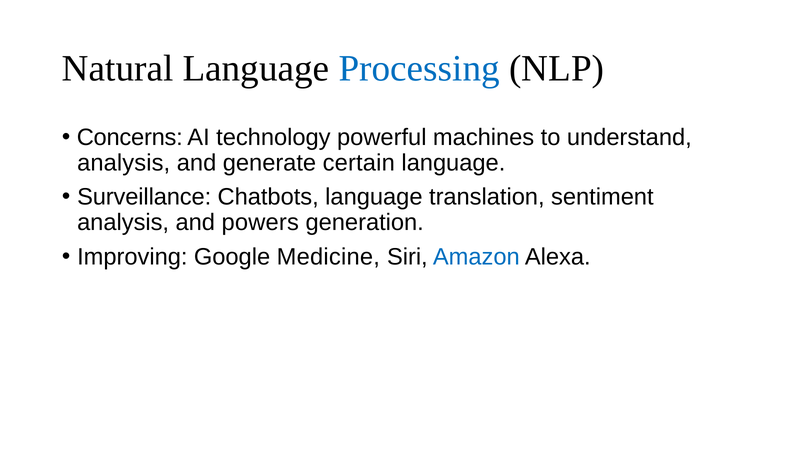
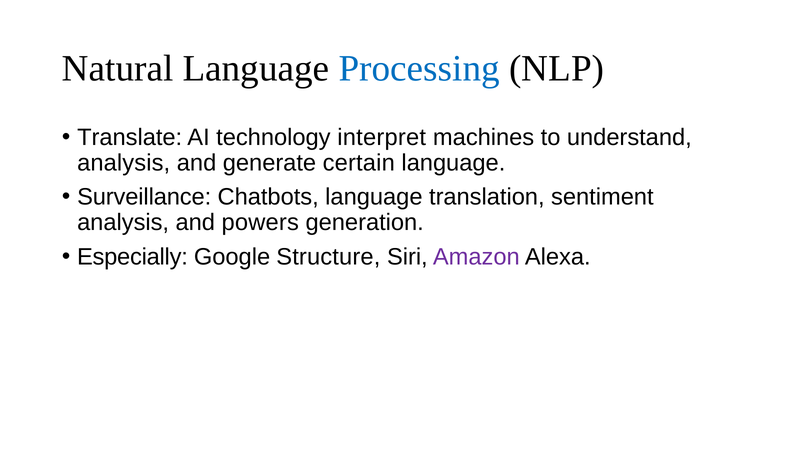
Concerns: Concerns -> Translate
powerful: powerful -> interpret
Improving: Improving -> Especially
Medicine: Medicine -> Structure
Amazon colour: blue -> purple
